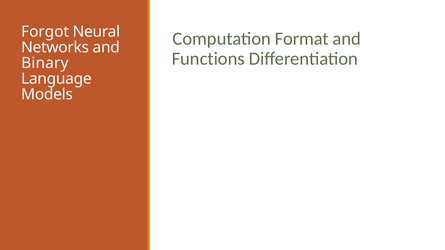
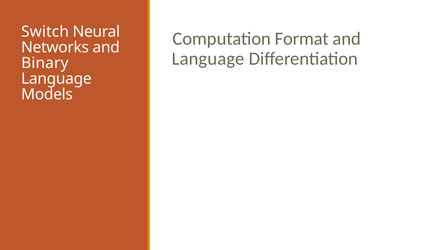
Forgot: Forgot -> Switch
Functions at (208, 59): Functions -> Language
